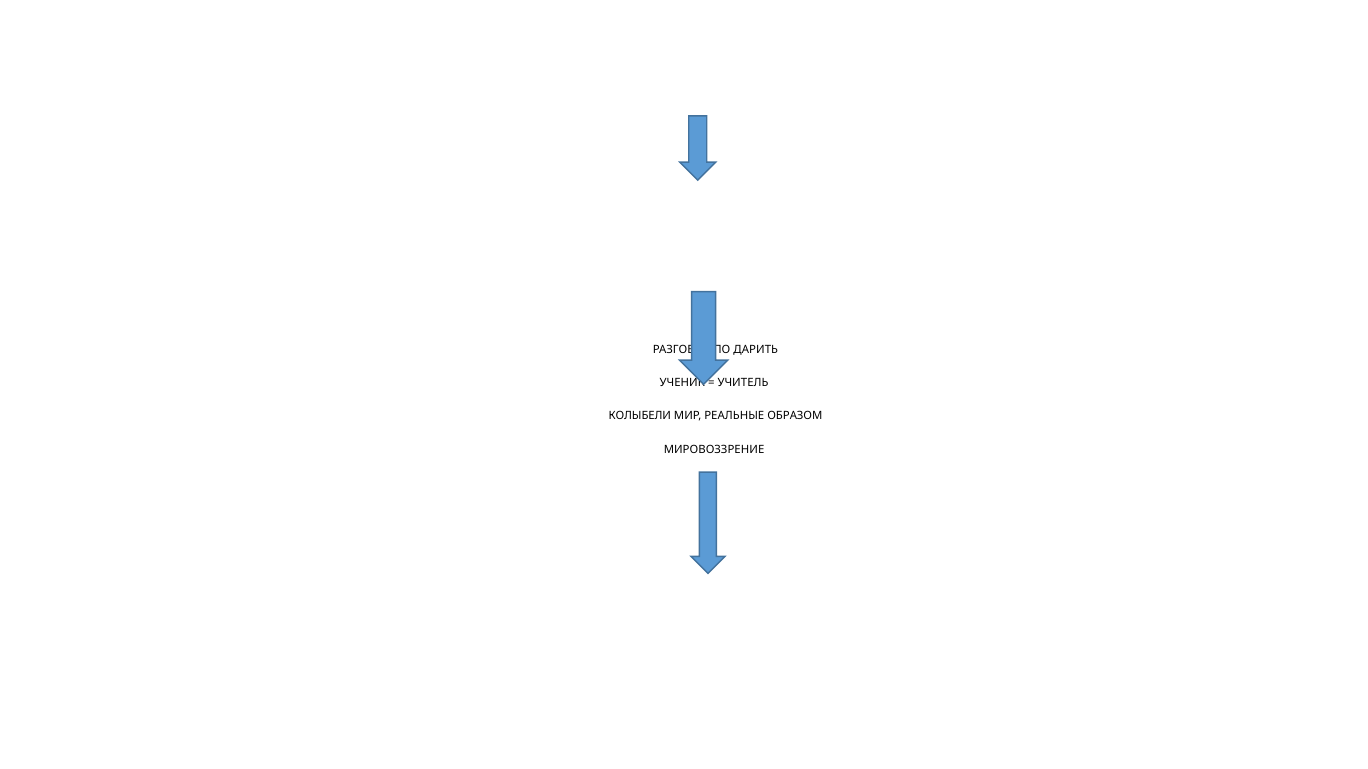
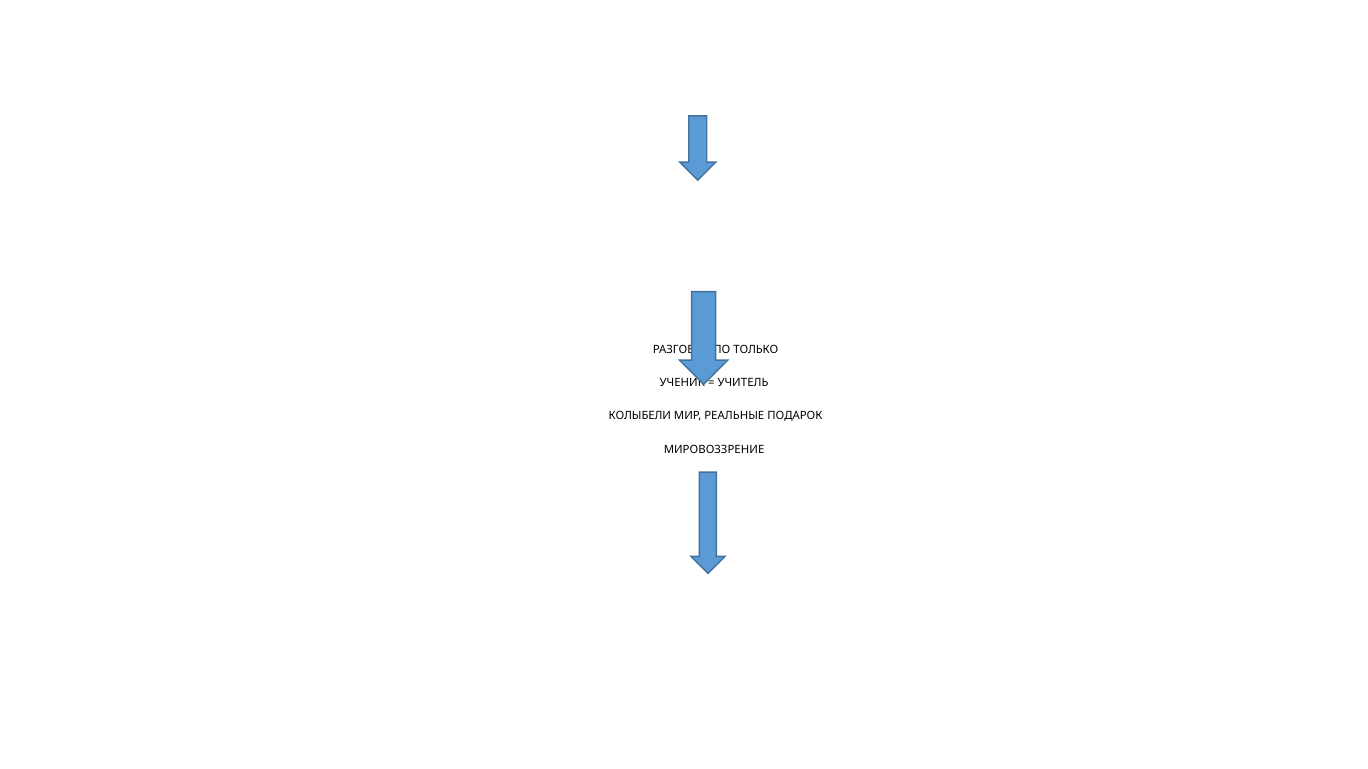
ДАРИТЬ: ДАРИТЬ -> ТОЛЬКО
ОБРАЗОМ: ОБРАЗОМ -> ПОДАРОК
